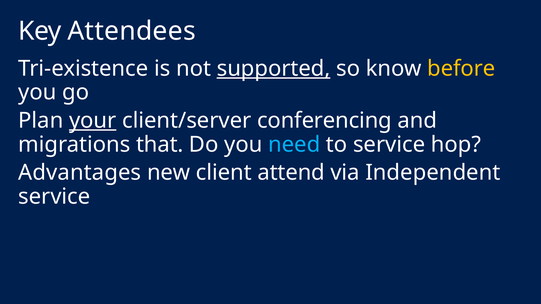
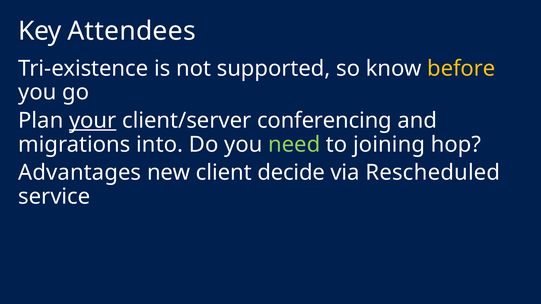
supported underline: present -> none
that: that -> into
need colour: light blue -> light green
to service: service -> joining
attend: attend -> decide
Independent: Independent -> Rescheduled
